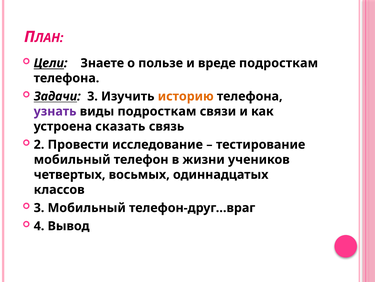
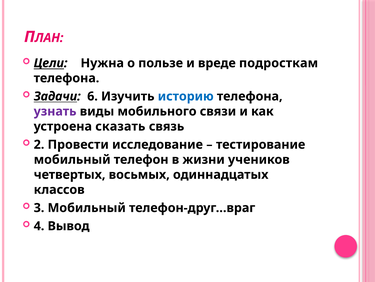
Знаете: Знаете -> Нужна
Задачи 3: 3 -> 6
историю colour: orange -> blue
виды подросткам: подросткам -> мобильного
